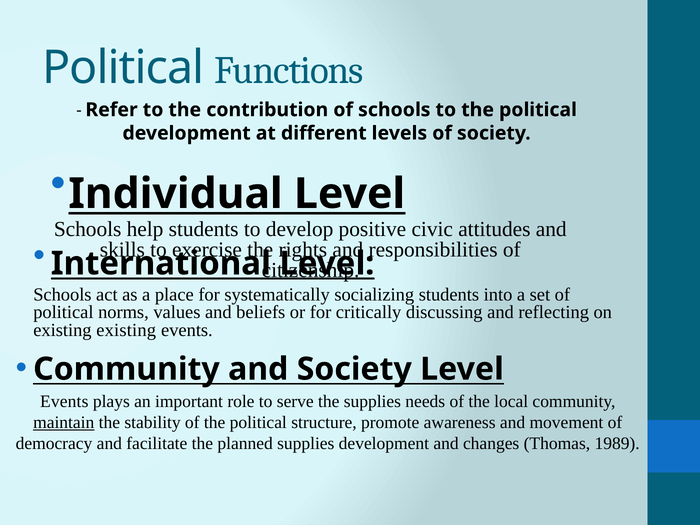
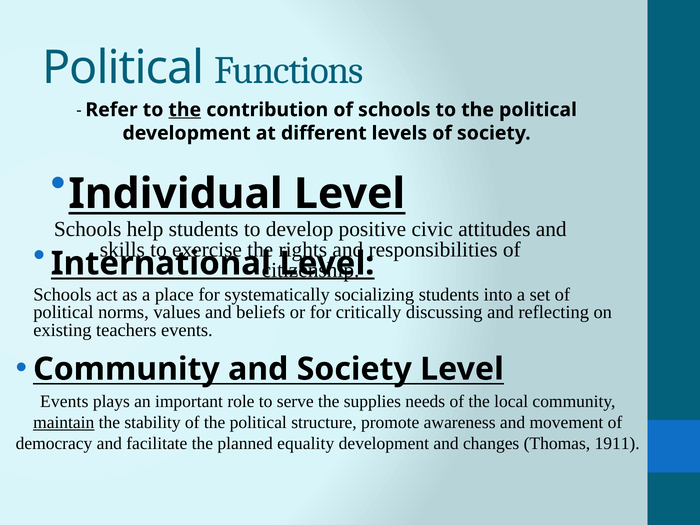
the at (185, 110) underline: none -> present
existing existing: existing -> teachers
planned supplies: supplies -> equality
1989: 1989 -> 1911
